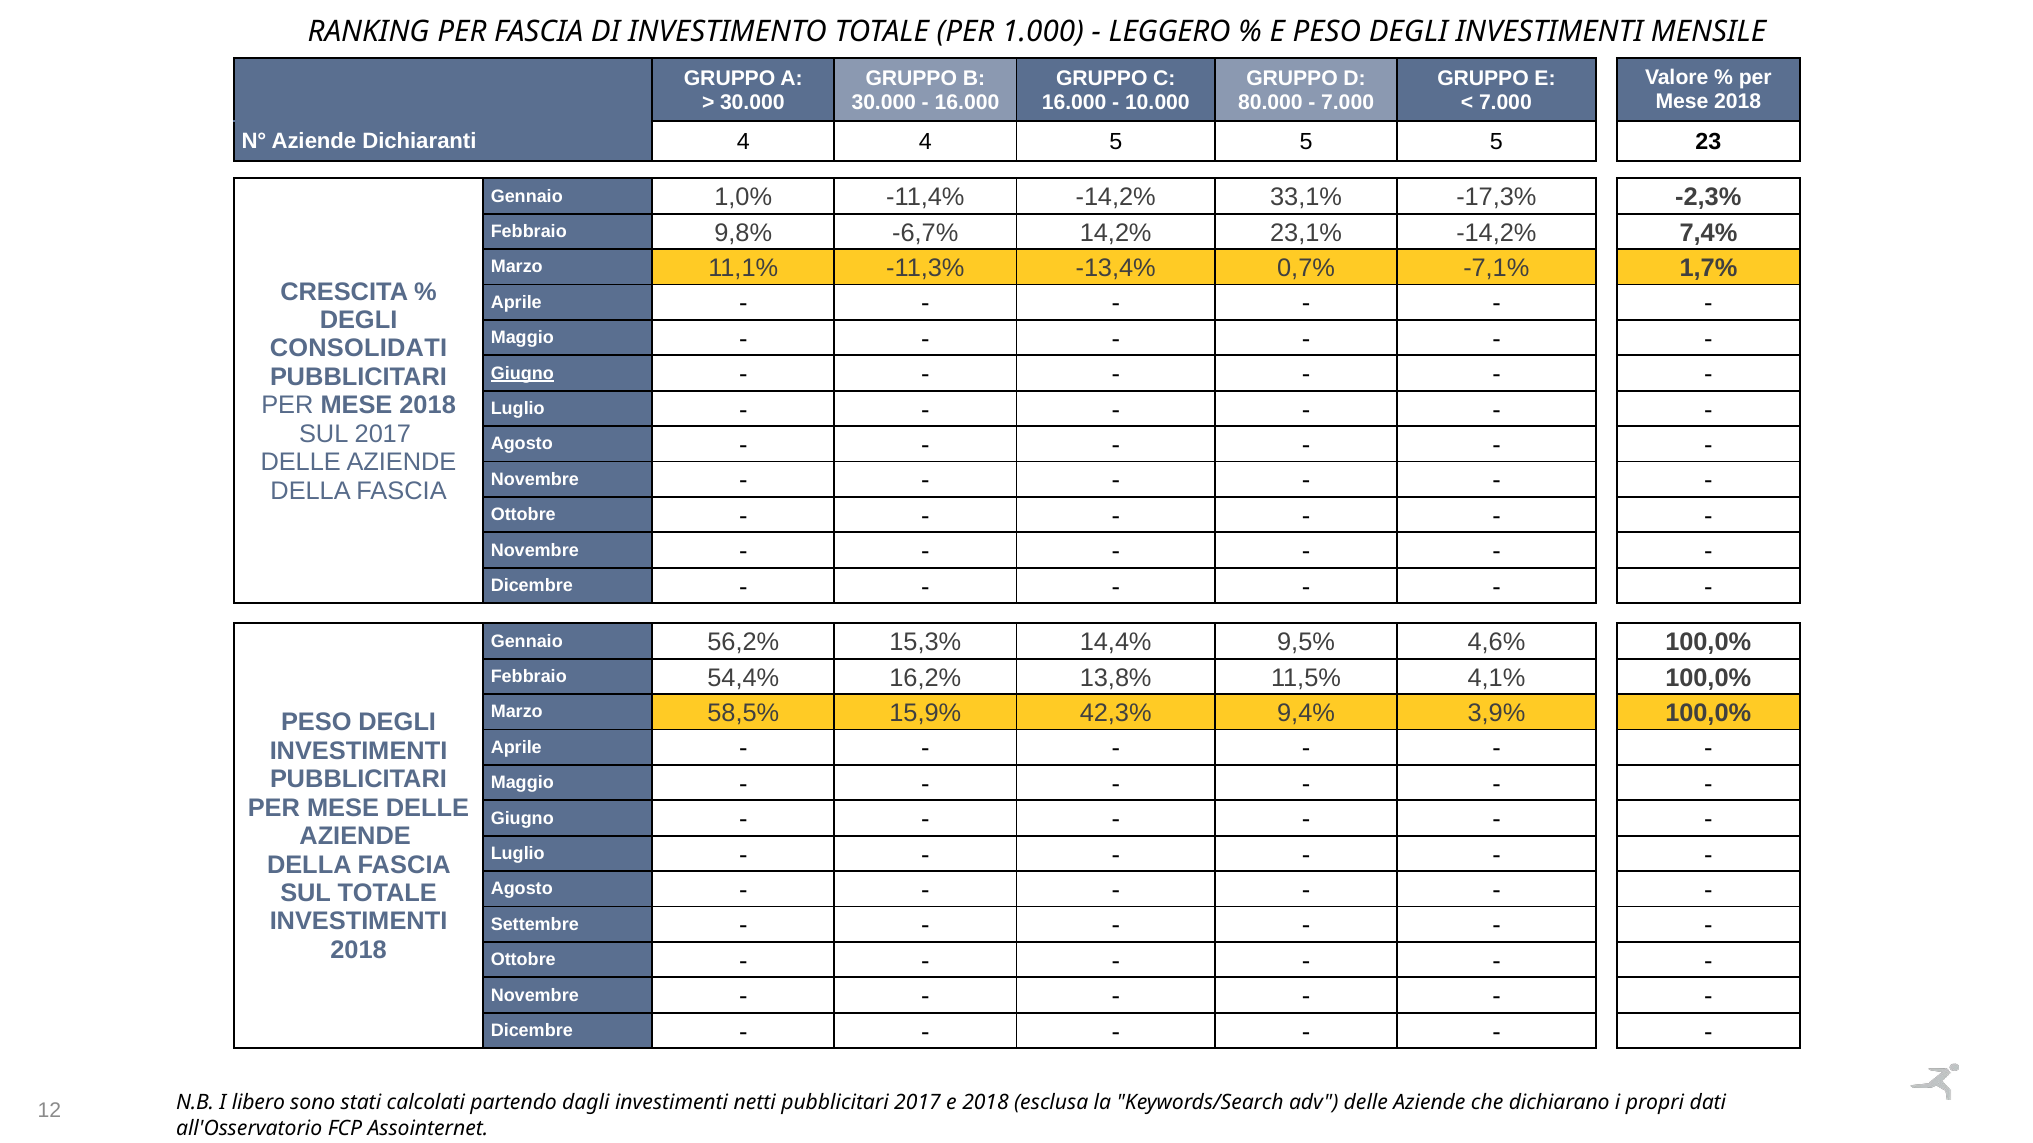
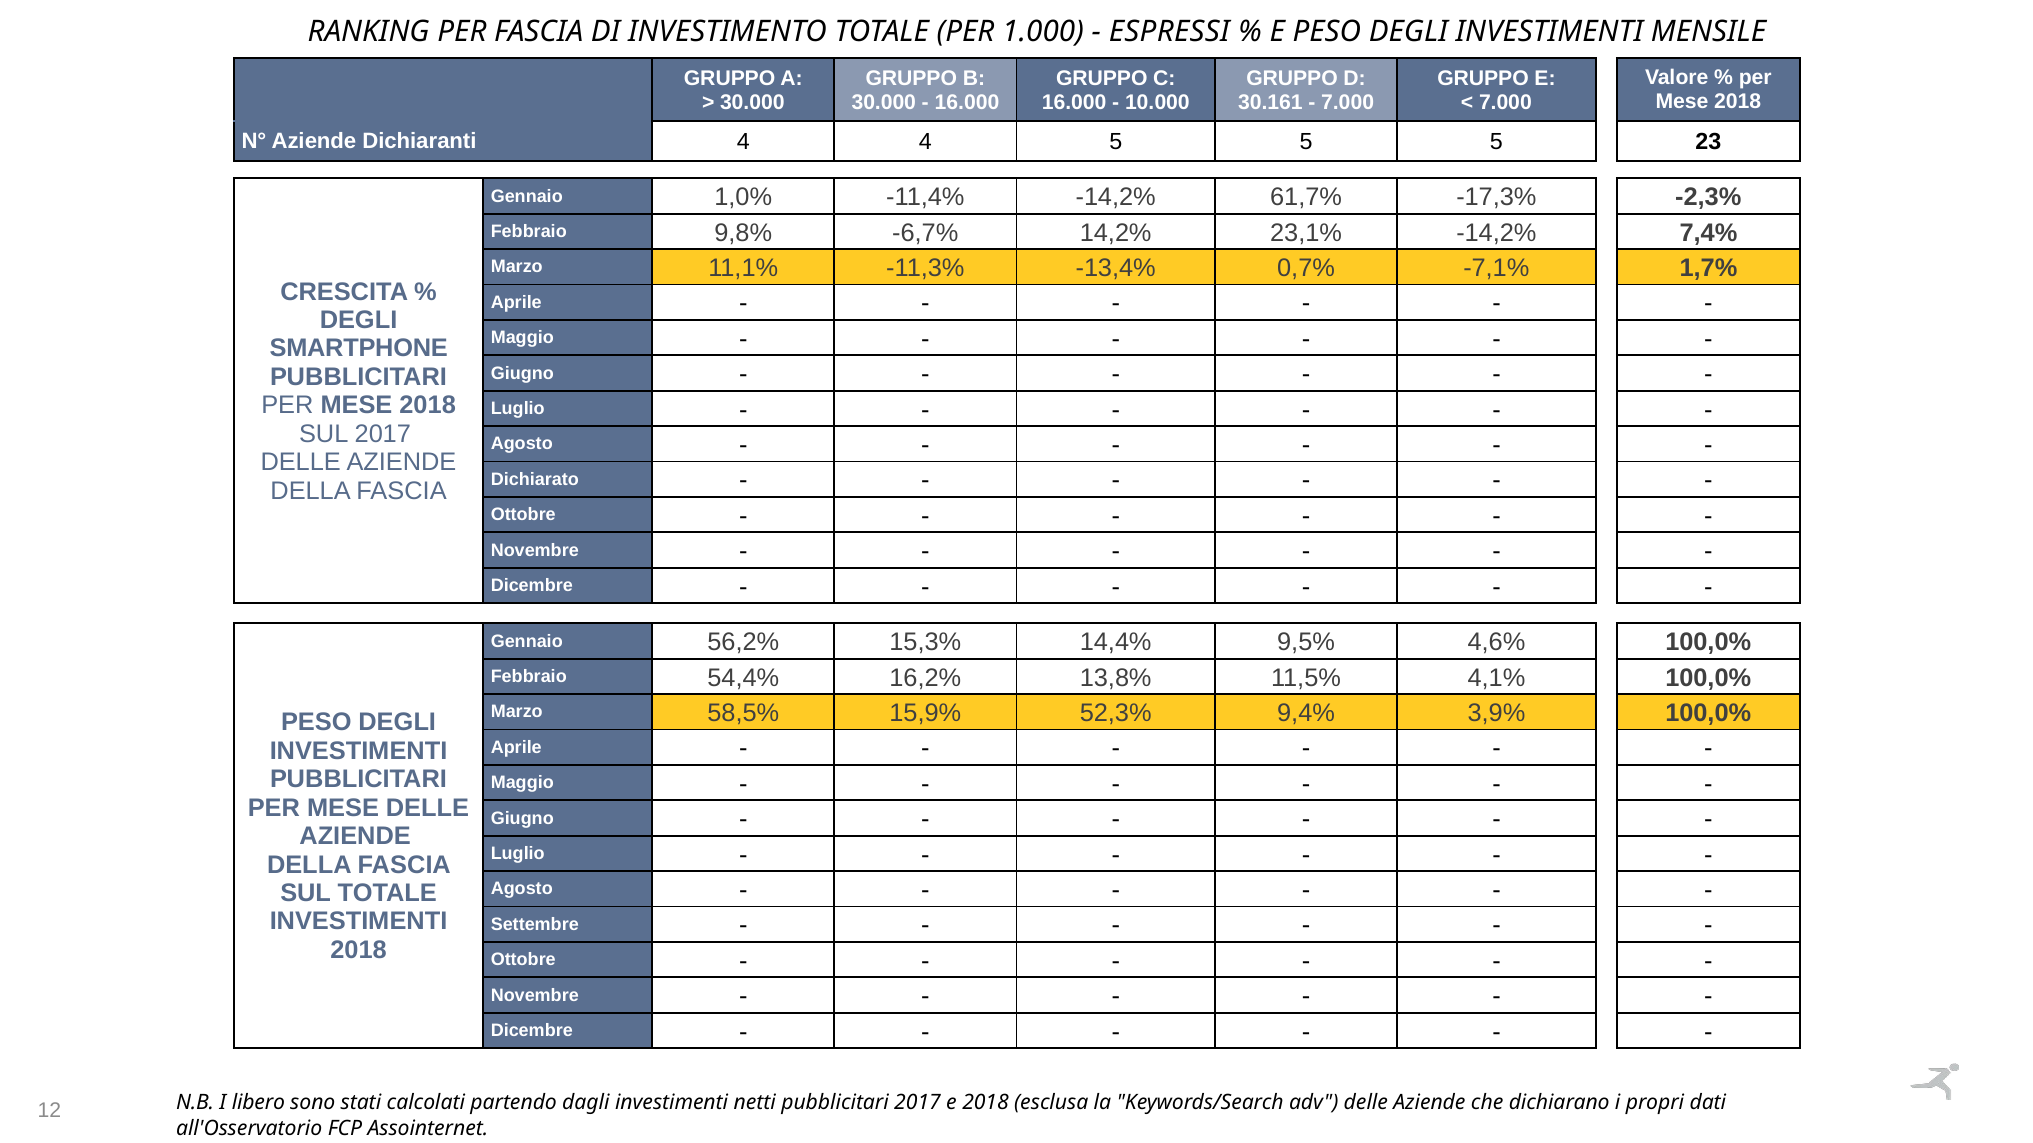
LEGGERO: LEGGERO -> ESPRESSI
80.000: 80.000 -> 30.161
33,1%: 33,1% -> 61,7%
CONSOLIDATI: CONSOLIDATI -> SMARTPHONE
Giugno at (522, 373) underline: present -> none
Novembre at (535, 480): Novembre -> Dichiarato
42,3%: 42,3% -> 52,3%
